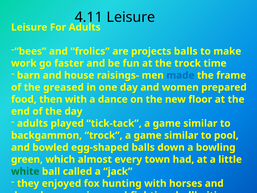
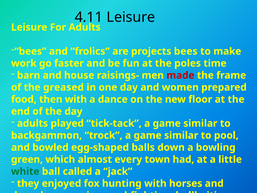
projects balls: balls -> bees
the trock: trock -> poles
made colour: blue -> red
